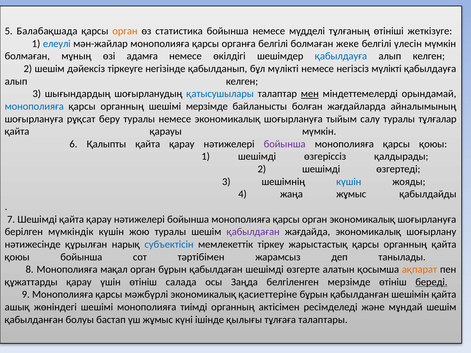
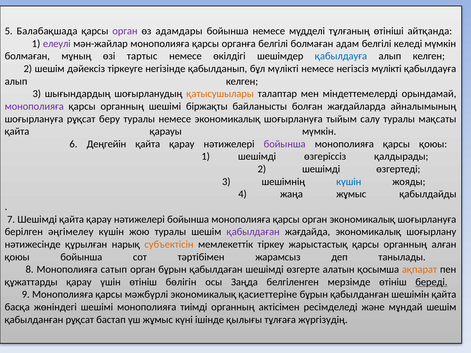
орган at (125, 31) colour: orange -> purple
статистика: статистика -> адамдары
жеткізуге: жеткізуге -> айтқанда
елеулі colour: blue -> purple
жеке: жеке -> адам
үлесін: үлесін -> келеді
адамға: адамға -> тартыс
қатысушылары colour: blue -> orange
мен underline: present -> none
монополияға at (34, 106) colour: blue -> purple
шешімі мерзімде: мерзімде -> біржақты
тұлғалар: тұлғалар -> мақсаты
Қалыпты: Қалыпты -> Деңгейін
мүмкіндік: мүмкіндік -> әңгімелеу
субъектісін colour: blue -> orange
органның қайта: қайта -> алған
мақал: мақал -> сатып
салада: салада -> бөлігін
ашық: ашық -> басқа
қабылданған болуы: болуы -> рұқсат
талаптары: талаптары -> жүргізудің
